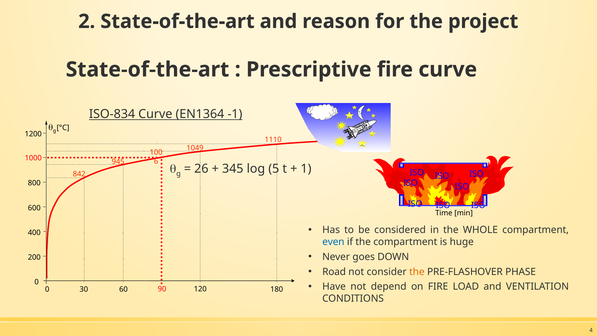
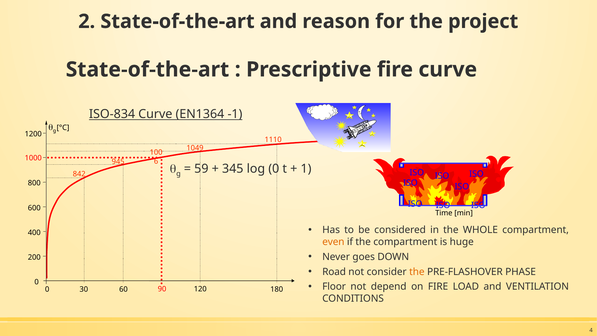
26: 26 -> 59
log 5: 5 -> 0
even colour: blue -> orange
Have: Have -> Floor
